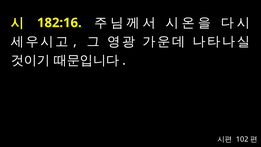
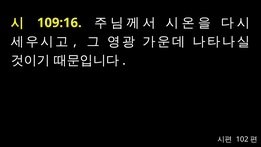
182:16: 182:16 -> 109:16
